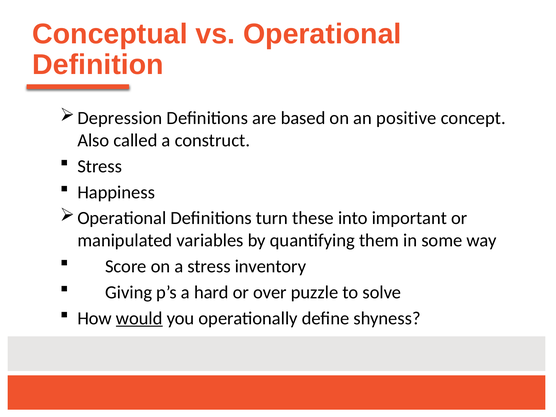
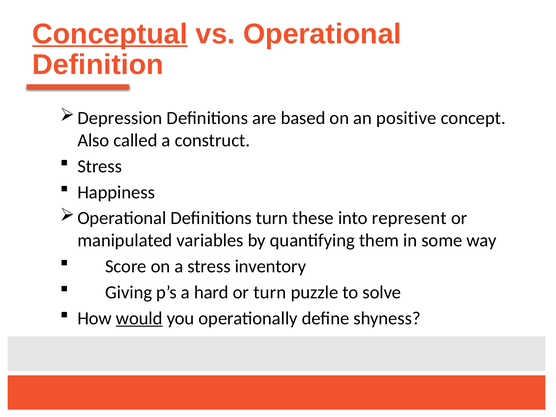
Conceptual underline: none -> present
important: important -> represent
or over: over -> turn
